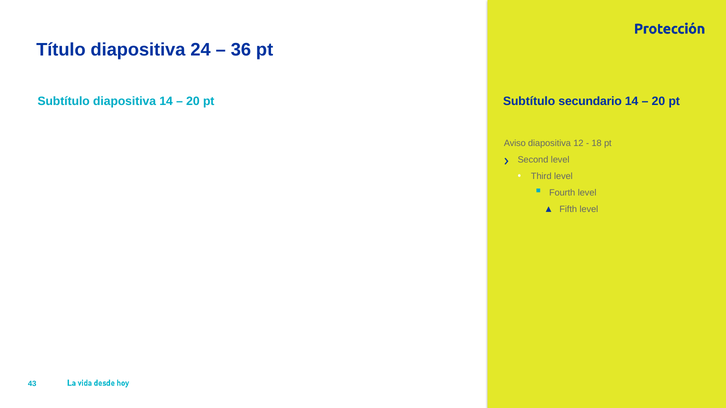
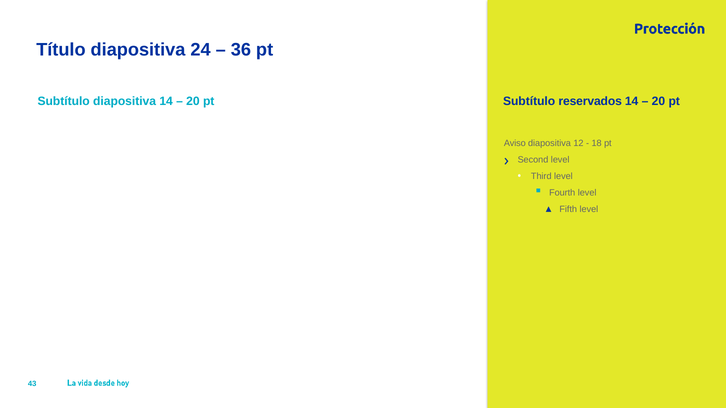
secundario: secundario -> reservados
